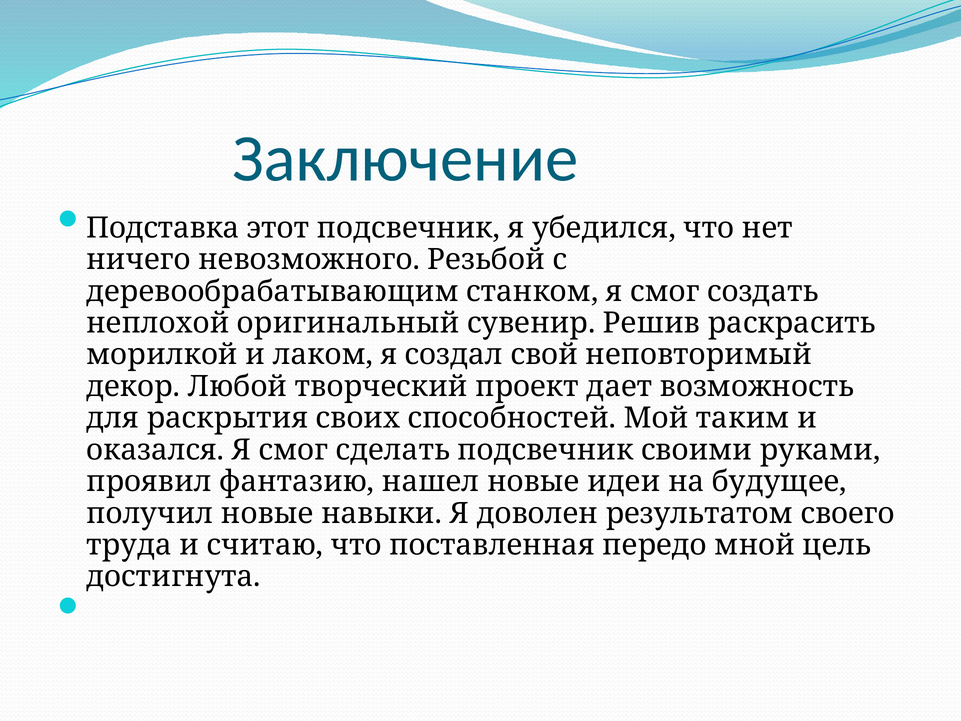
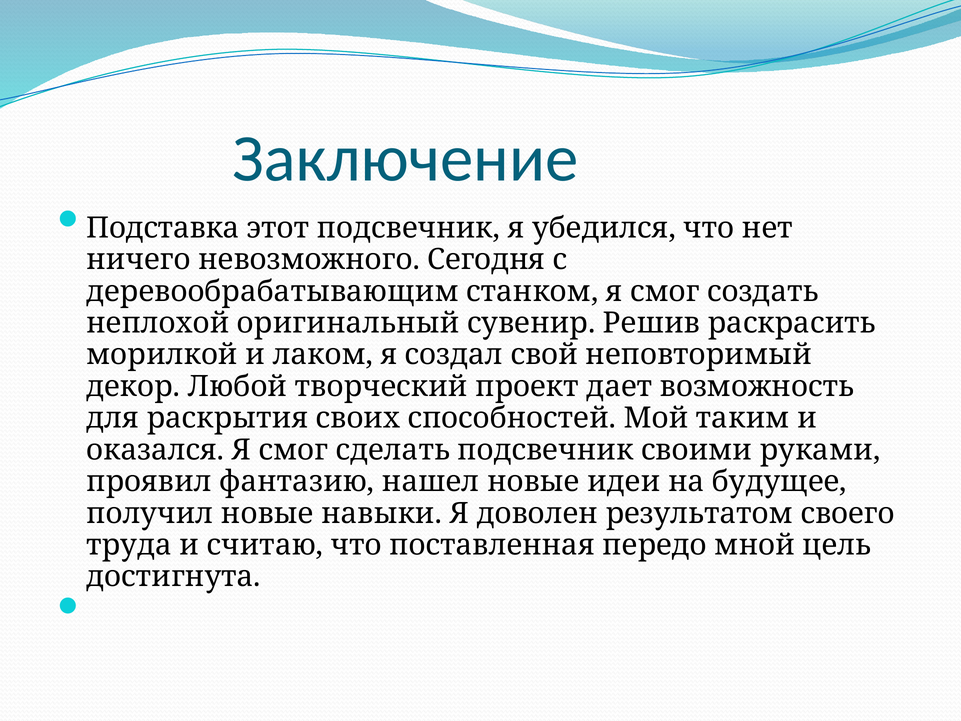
Резьбой: Резьбой -> Сегодня
